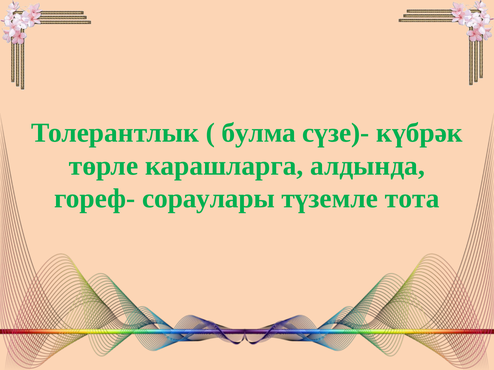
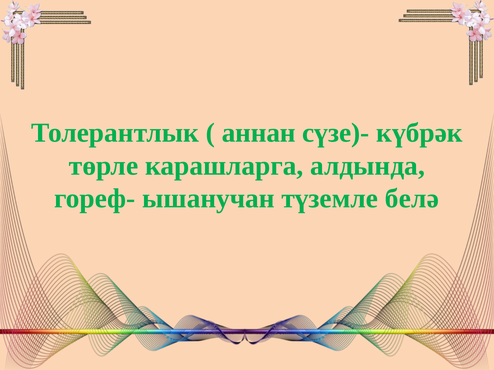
булма: булма -> аннан
сораулары: сораулары -> ышанучан
тота: тота -> белә
